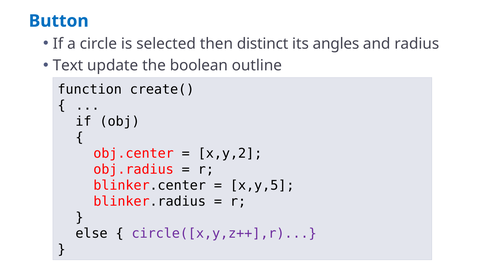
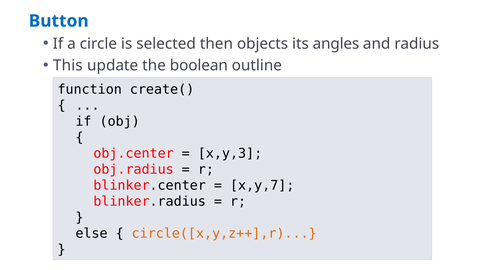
distinct: distinct -> objects
Text: Text -> This
x,y,2: x,y,2 -> x,y,3
x,y,5: x,y,5 -> x,y,7
circle([x,y,z++],r colour: purple -> orange
